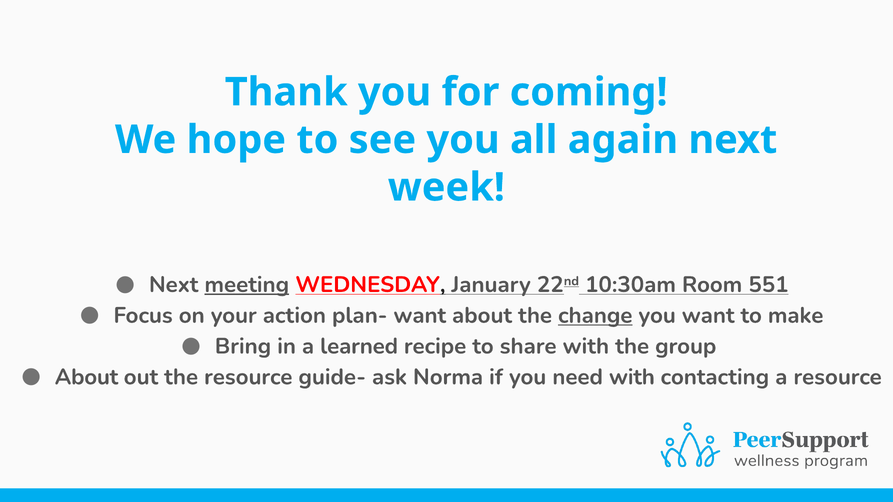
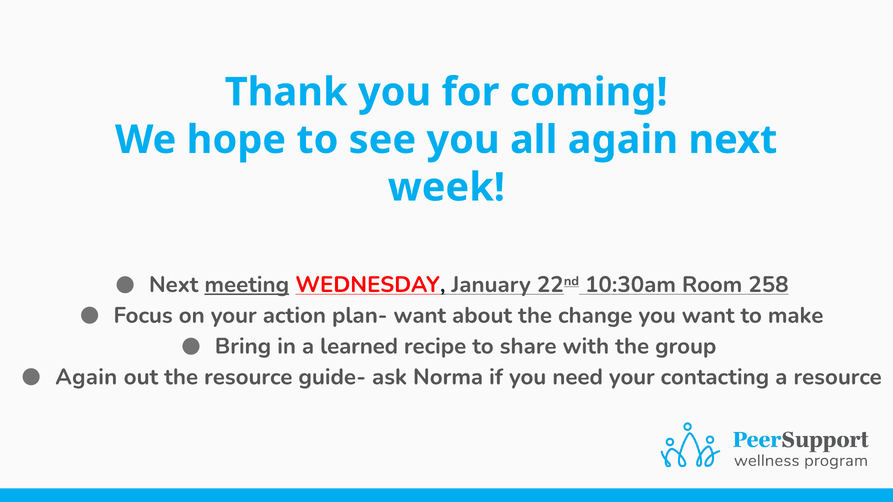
551: 551 -> 258
change underline: present -> none
About at (86, 377): About -> Again
need with: with -> your
